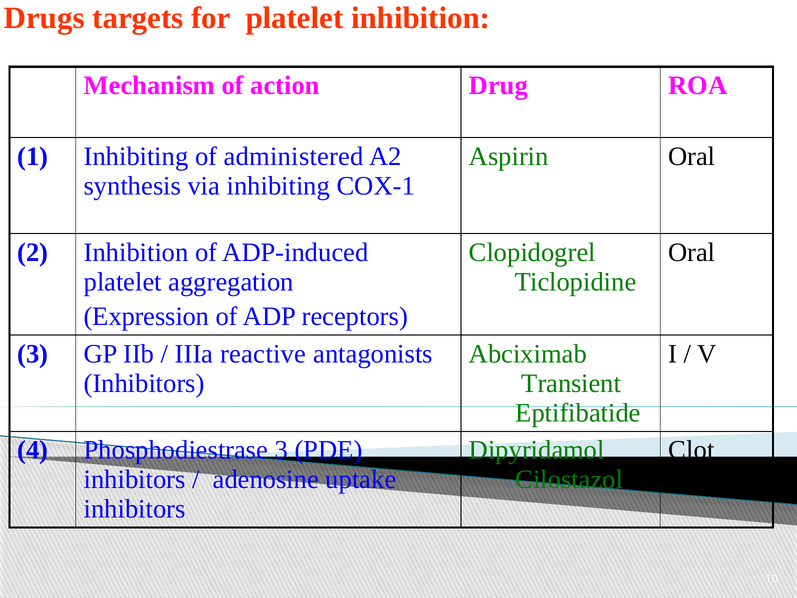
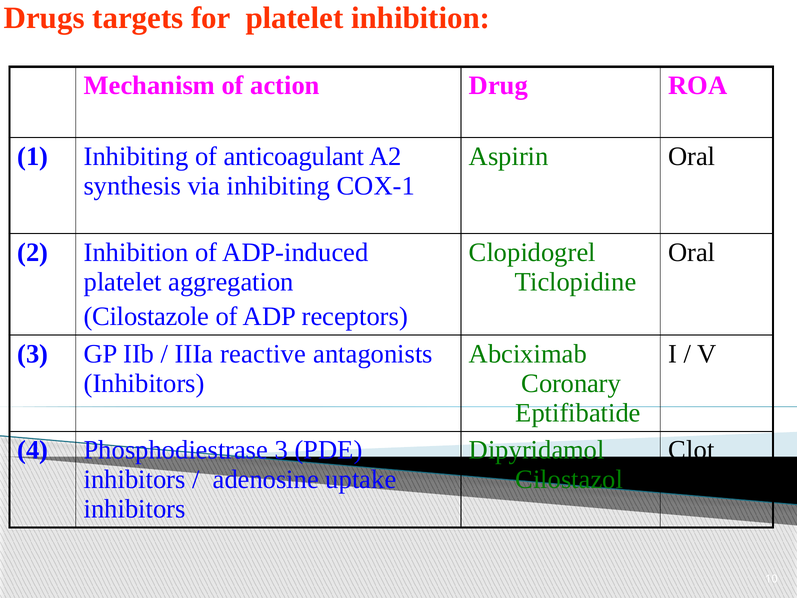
administered: administered -> anticoagulant
Expression: Expression -> Cilostazole
Transient: Transient -> Coronary
